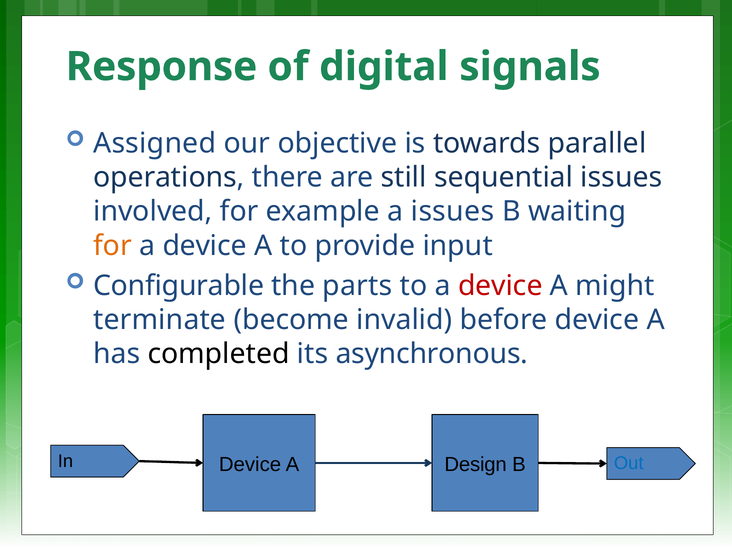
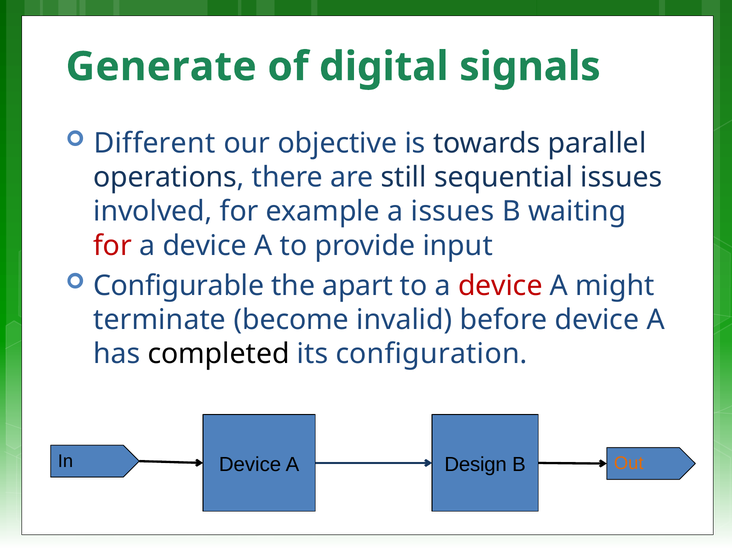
Response: Response -> Generate
Assigned: Assigned -> Different
for at (113, 246) colour: orange -> red
parts: parts -> apart
asynchronous: asynchronous -> configuration
Out colour: blue -> orange
